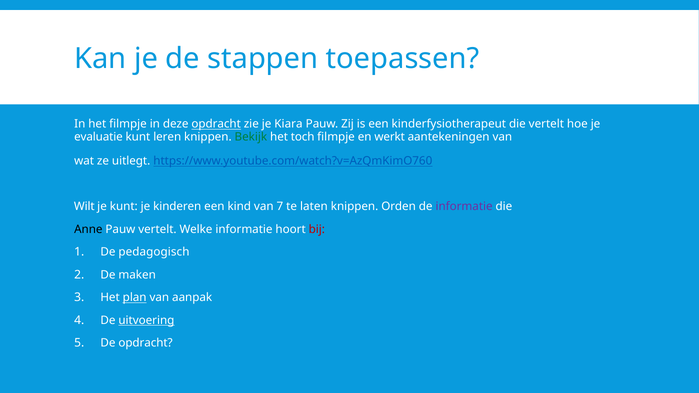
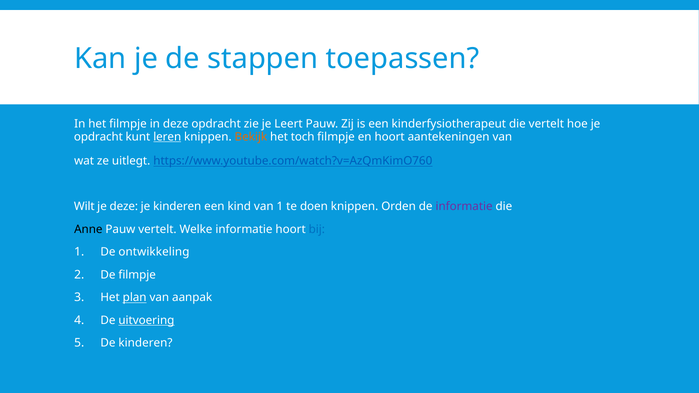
opdracht at (216, 124) underline: present -> none
Kiara: Kiara -> Leert
evaluatie at (98, 137): evaluatie -> opdracht
leren underline: none -> present
Bekijk colour: green -> orange
en werkt: werkt -> hoort
je kunt: kunt -> deze
van 7: 7 -> 1
laten: laten -> doen
bij colour: red -> blue
pedagogisch: pedagogisch -> ontwikkeling
De maken: maken -> filmpje
De opdracht: opdracht -> kinderen
